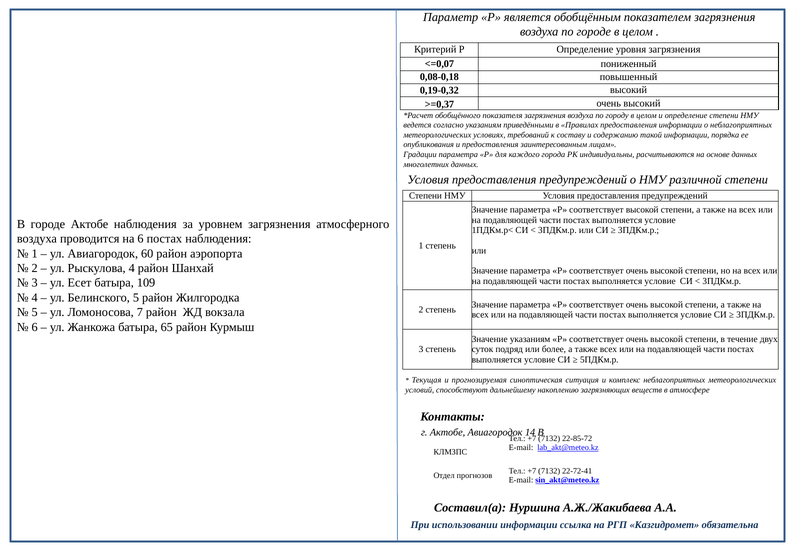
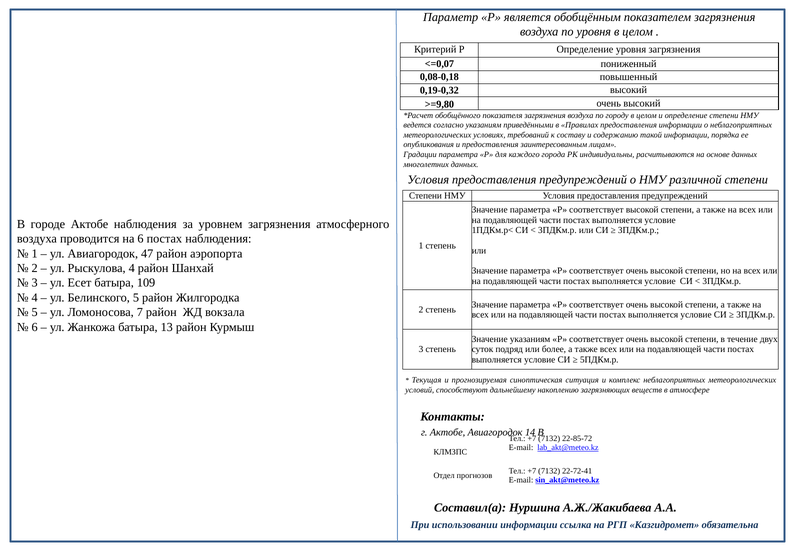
по городе: городе -> уровня
>=0,37: >=0,37 -> >=9,80
60: 60 -> 47
65: 65 -> 13
